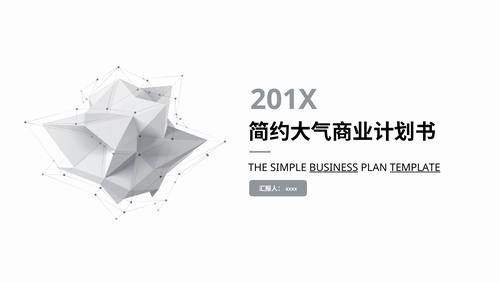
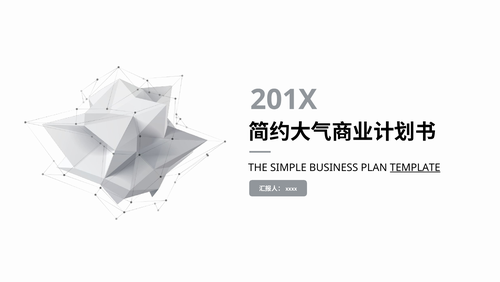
BUSINESS underline: present -> none
